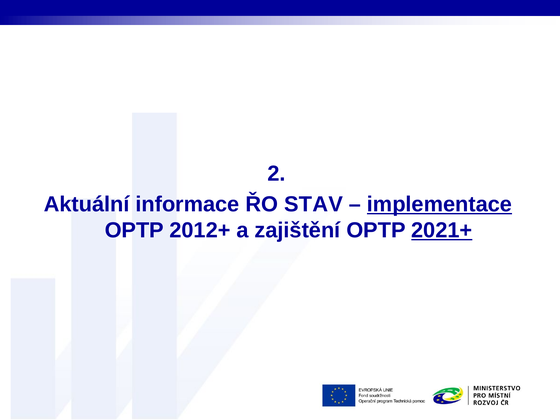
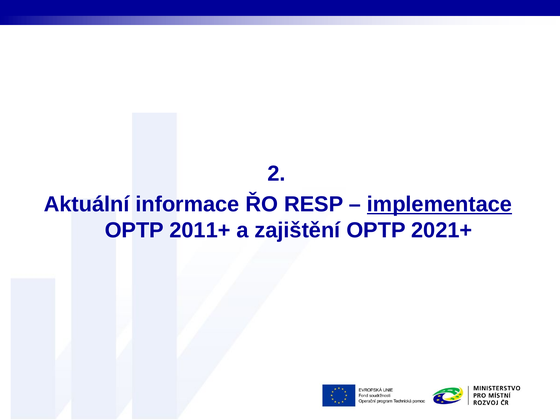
STAV: STAV -> RESP
2012+: 2012+ -> 2011+
2021+ underline: present -> none
